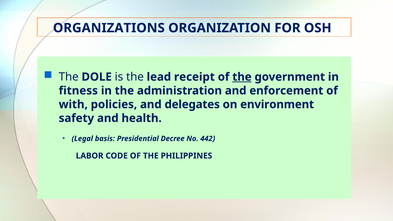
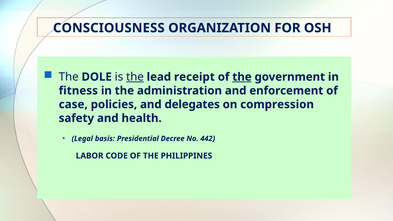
ORGANIZATIONS: ORGANIZATIONS -> CONSCIOUSNESS
the at (135, 77) underline: none -> present
with: with -> case
environment: environment -> compression
